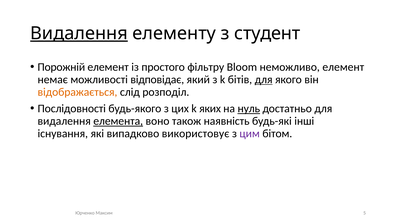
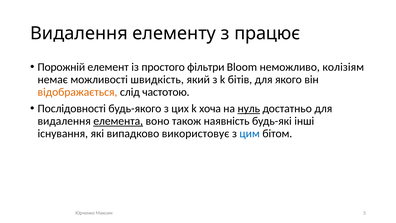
Видалення at (79, 33) underline: present -> none
студент: студент -> працює
фільтру: фільтру -> фільтри
неможливо елемент: елемент -> колізіям
відповідає: відповідає -> швидкість
для at (264, 79) underline: present -> none
розподіл: розподіл -> частотою
яких: яких -> хоча
цим colour: purple -> blue
